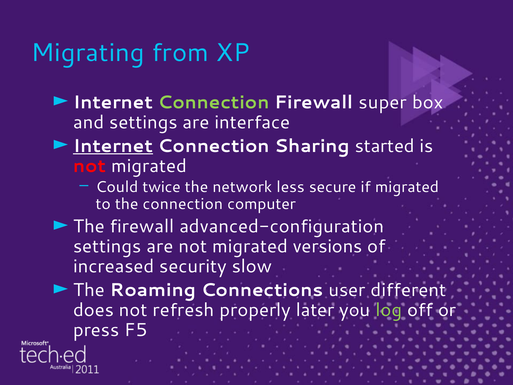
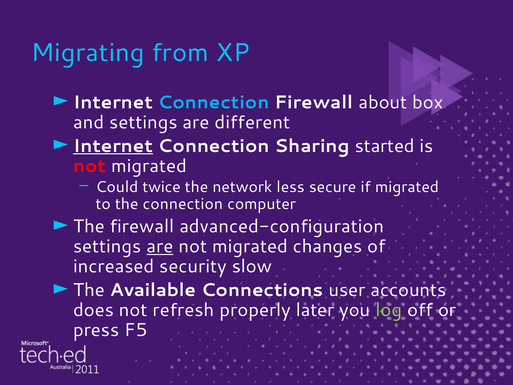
Connection at (214, 102) colour: light green -> light blue
super: super -> about
interface: interface -> different
are at (160, 246) underline: none -> present
versions: versions -> changes
Roaming: Roaming -> Available
different: different -> accounts
